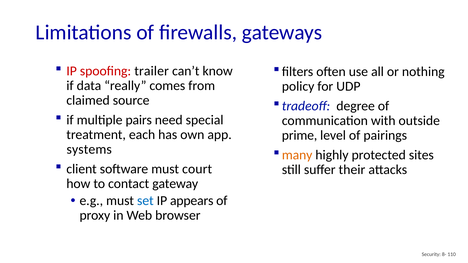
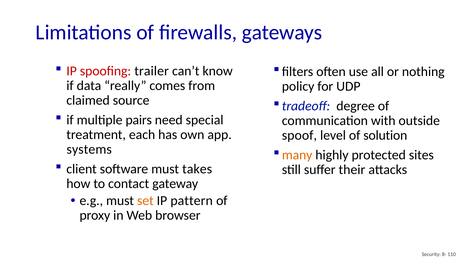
prime: prime -> spoof
pairings: pairings -> solution
court: court -> takes
set colour: blue -> orange
appears: appears -> pattern
